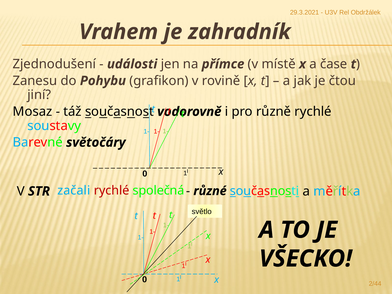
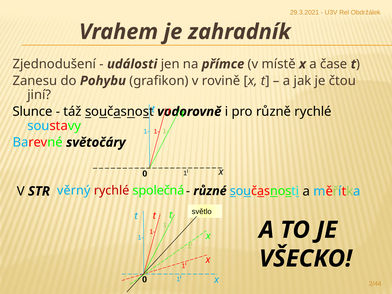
Mosaz: Mosaz -> Slunce
začali: začali -> věrný
